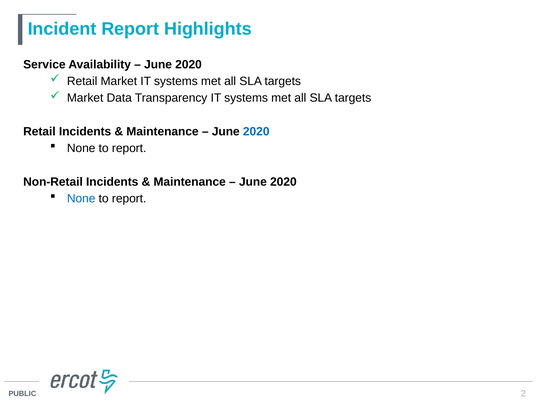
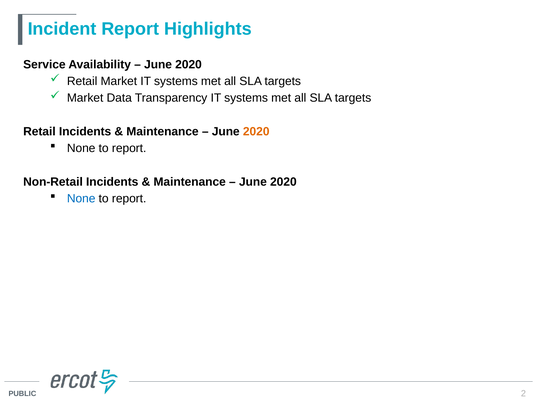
2020 at (256, 131) colour: blue -> orange
